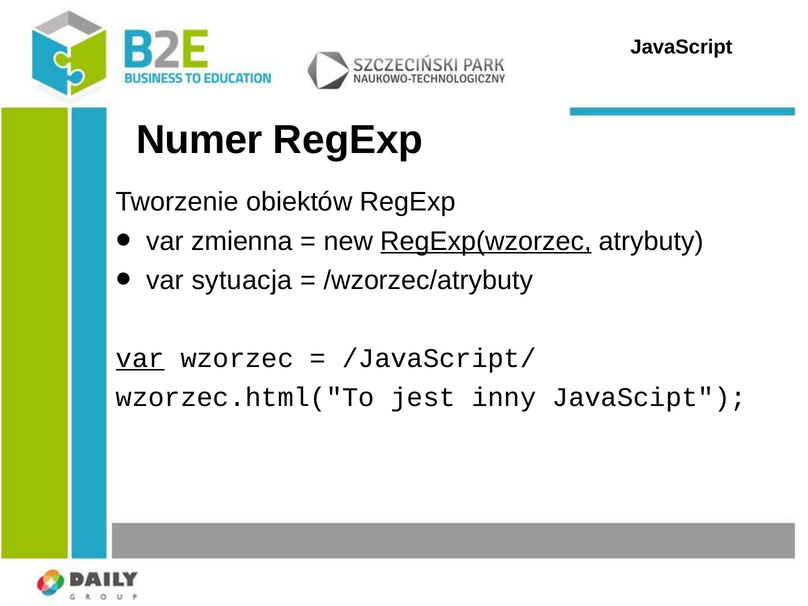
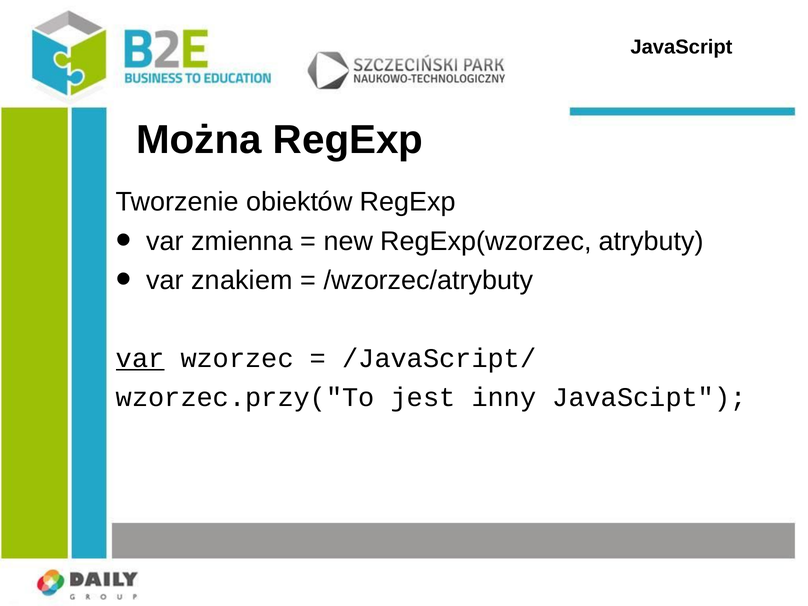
Numer: Numer -> Można
RegExp(wzorzec underline: present -> none
sytuacja: sytuacja -> znakiem
wzorzec.html("To: wzorzec.html("To -> wzorzec.przy("To
